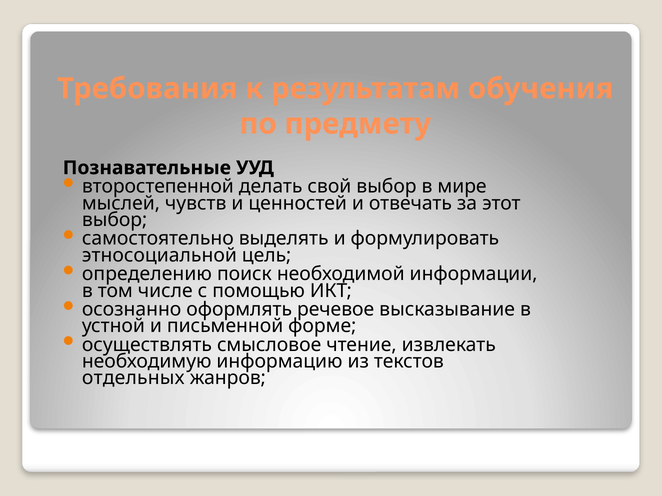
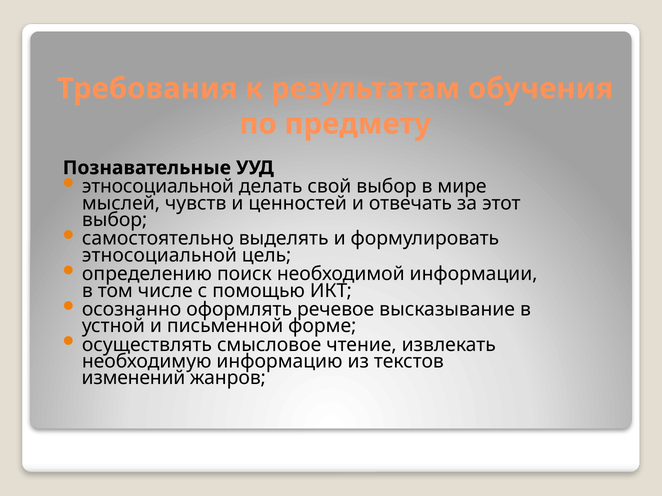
второстепенной at (158, 187): второстепенной -> этносоциальной
отдельных: отдельных -> изменений
